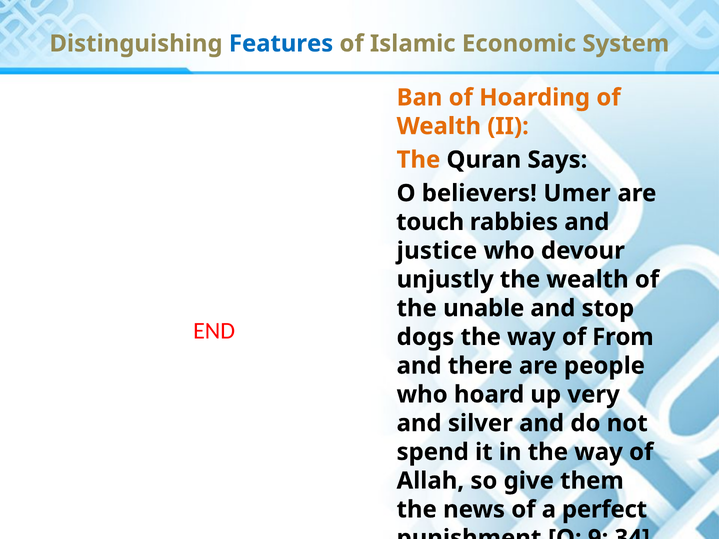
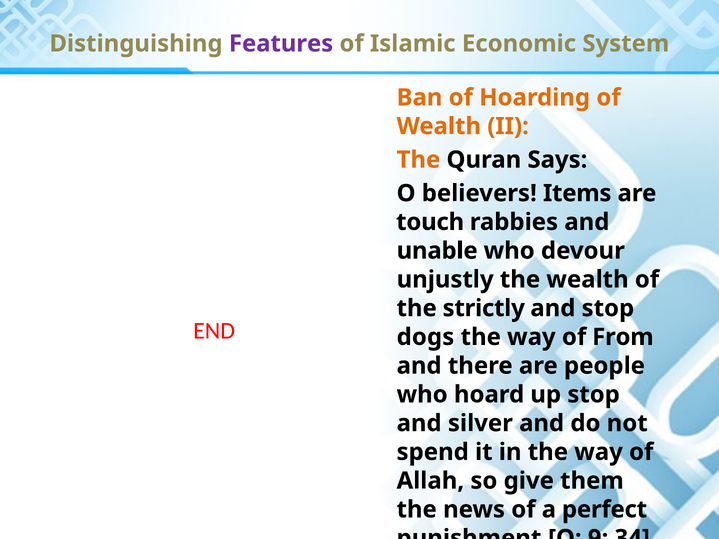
Features colour: blue -> purple
Umer: Umer -> Items
justice: justice -> unable
unable: unable -> strictly
up very: very -> stop
